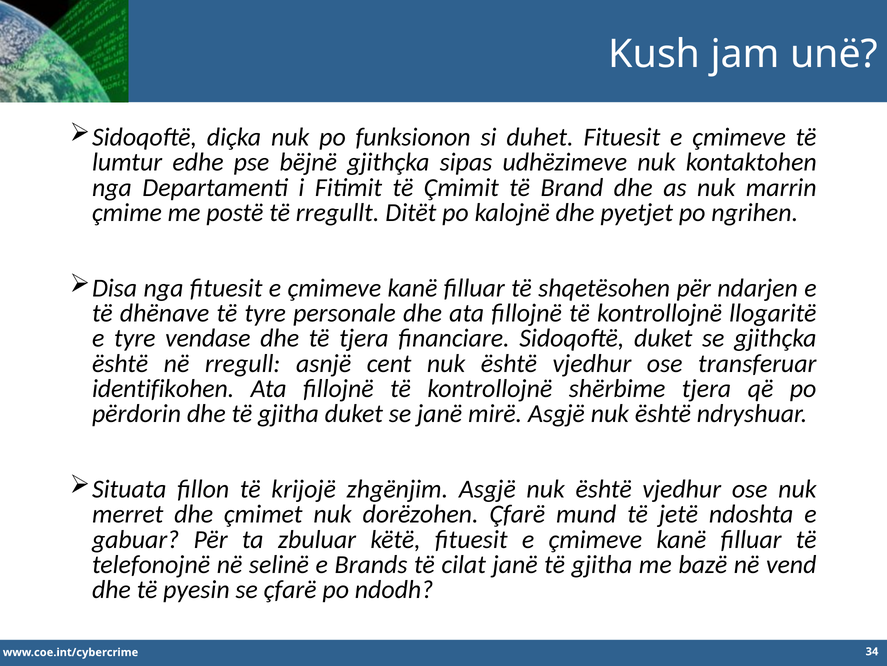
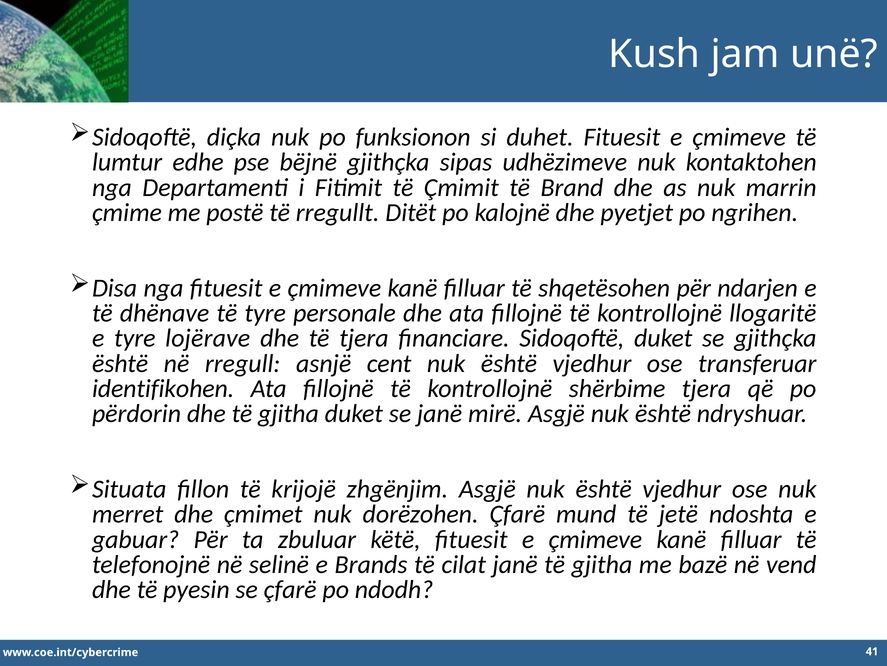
vendase: vendase -> lojërave
34: 34 -> 41
